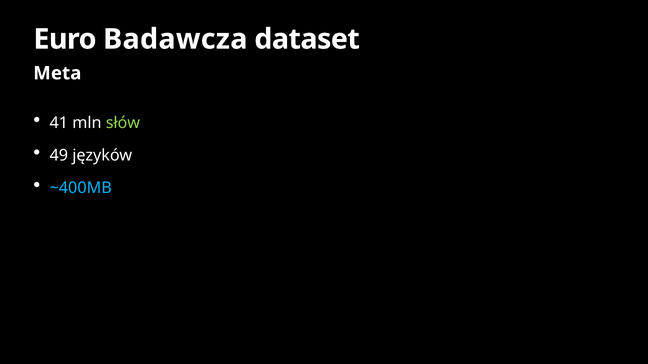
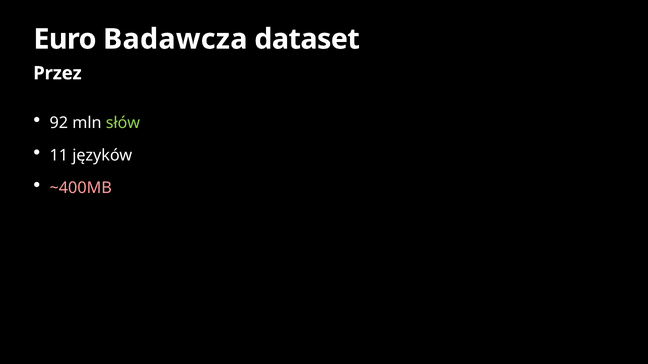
Meta: Meta -> Przez
41: 41 -> 92
49: 49 -> 11
~400MB colour: light blue -> pink
